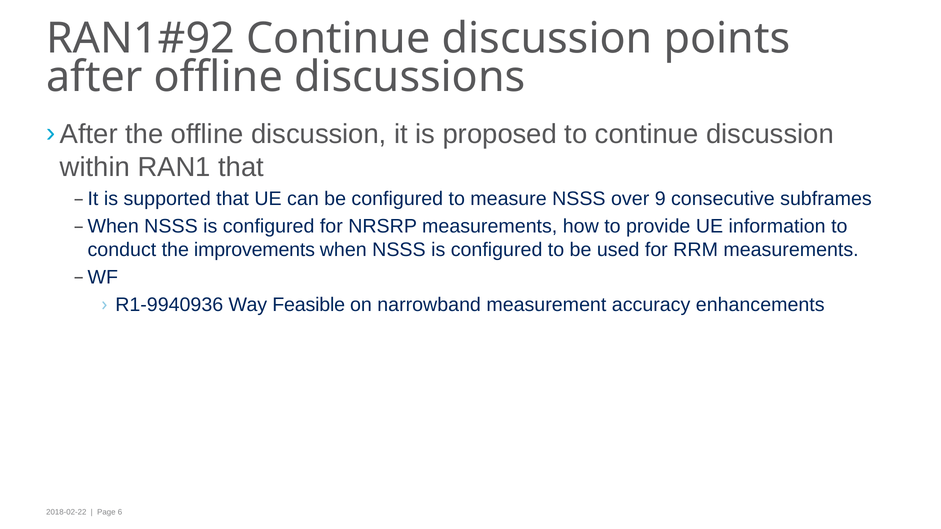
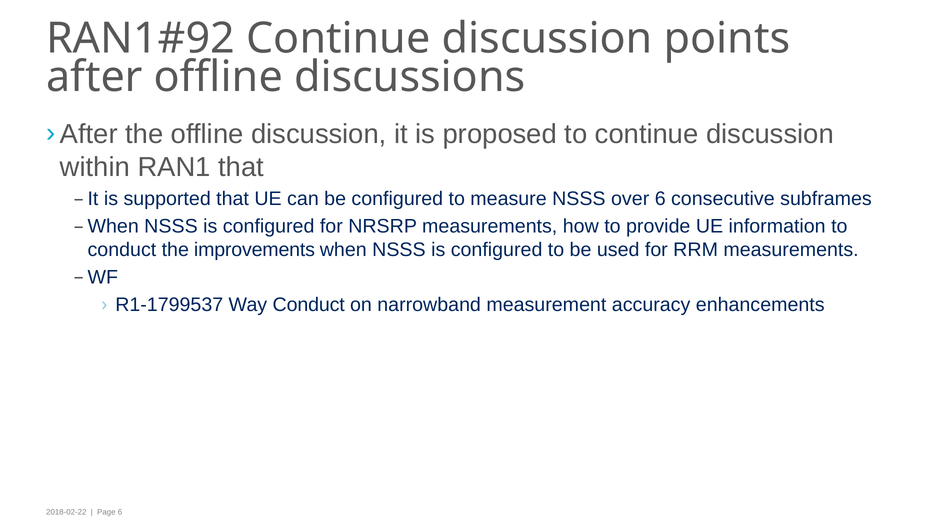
over 9: 9 -> 6
R1-9940936: R1-9940936 -> R1-1799537
Way Feasible: Feasible -> Conduct
